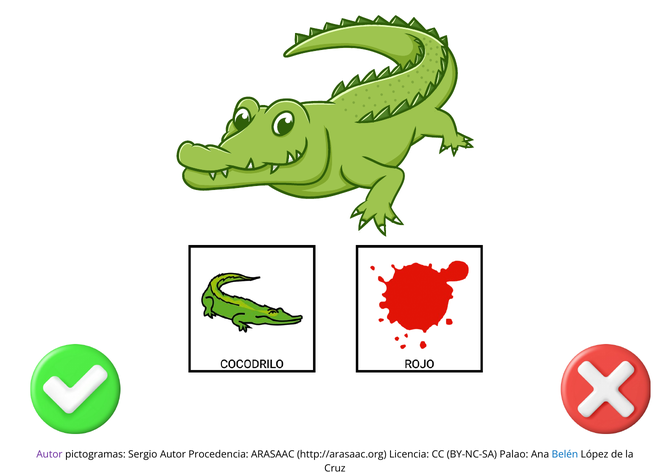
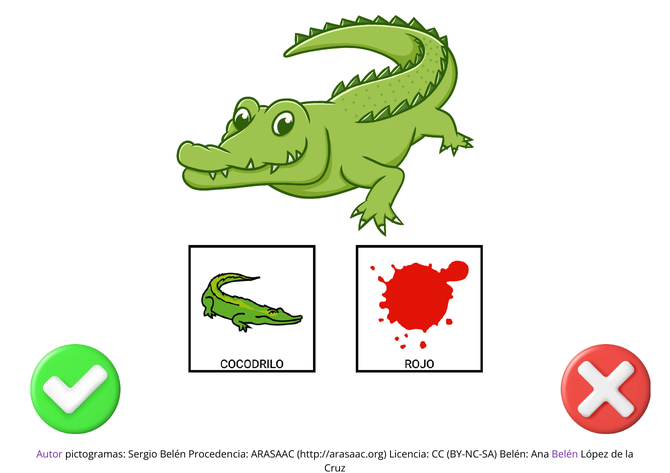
Sergio Autor: Autor -> Belén
BY-NC-SA Palao: Palao -> Belén
Belén at (565, 455) colour: blue -> purple
